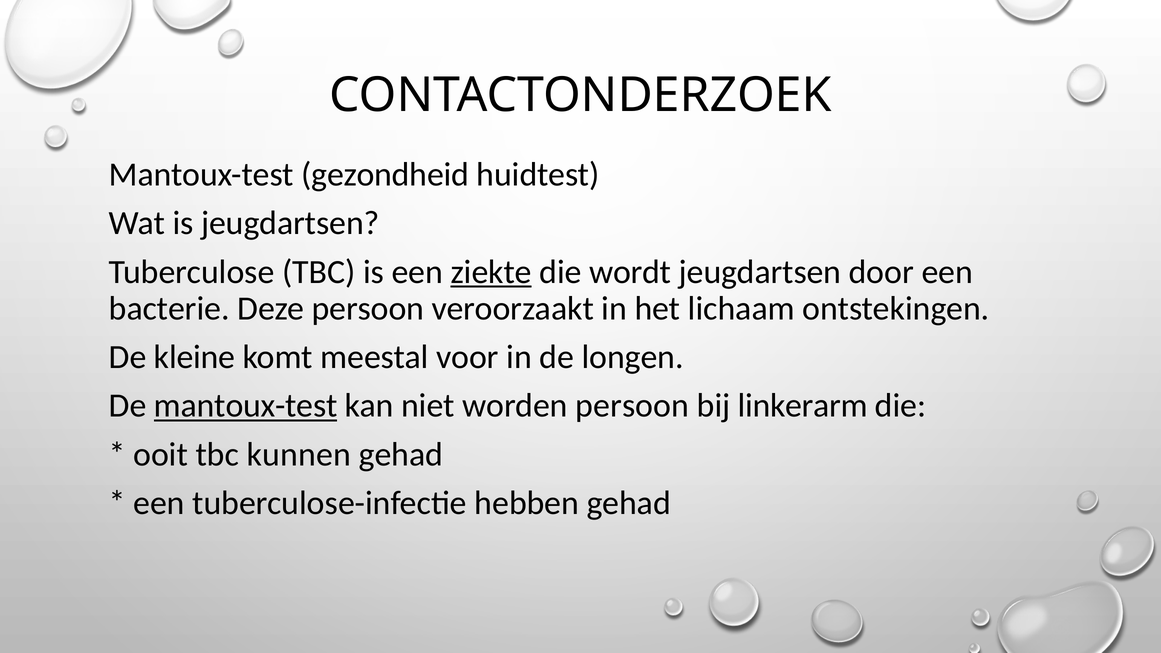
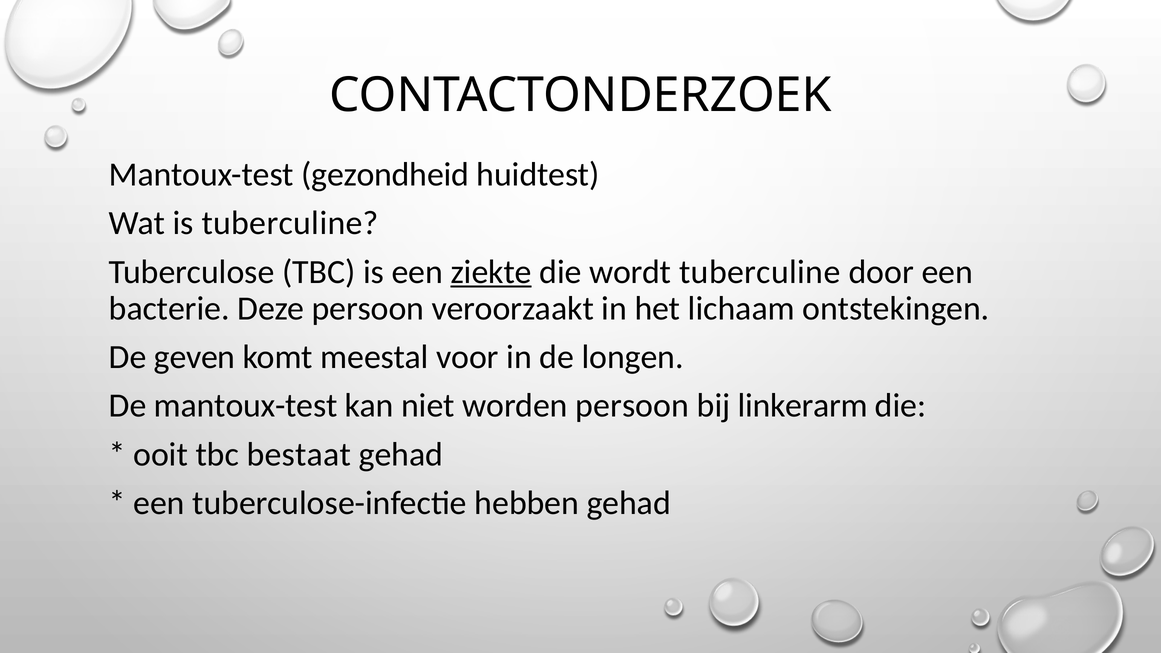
is jeugdartsen: jeugdartsen -> tuberculine
wordt jeugdartsen: jeugdartsen -> tuberculine
kleine: kleine -> geven
mantoux-test at (246, 406) underline: present -> none
kunnen: kunnen -> bestaat
